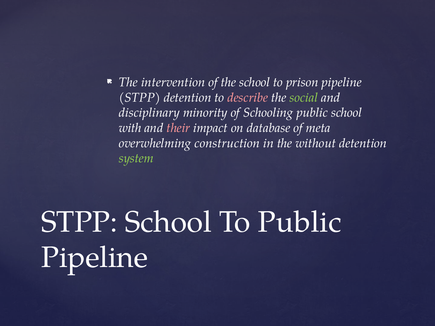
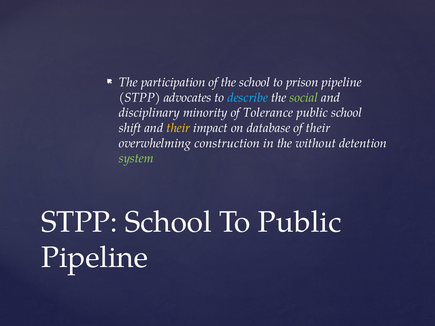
intervention: intervention -> participation
STPP detention: detention -> advocates
describe colour: pink -> light blue
Schooling: Schooling -> Tolerance
with: with -> shift
their at (178, 128) colour: pink -> yellow
of meta: meta -> their
